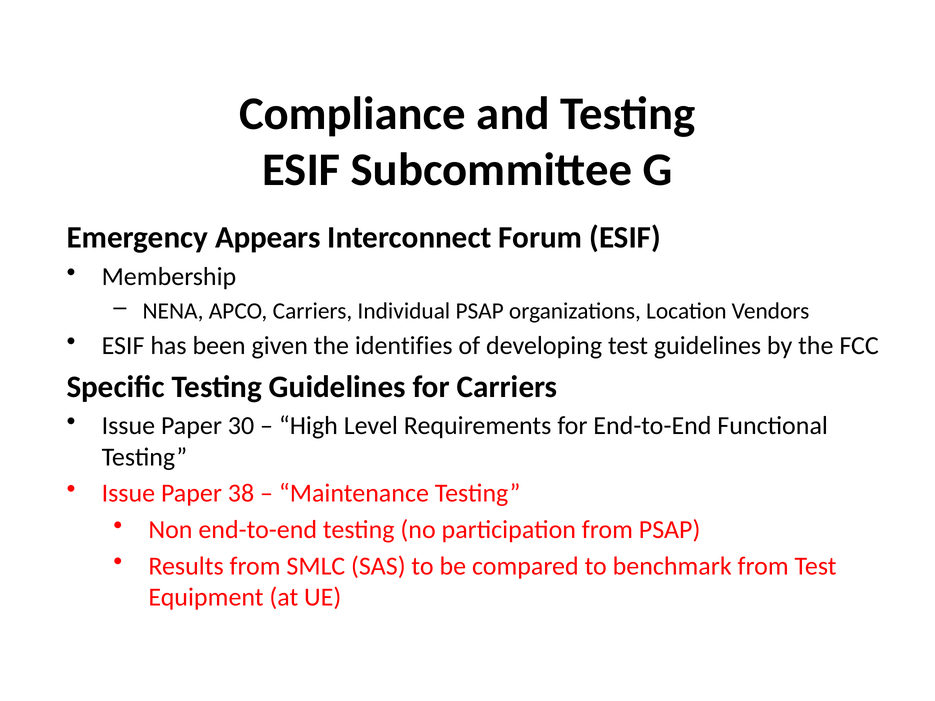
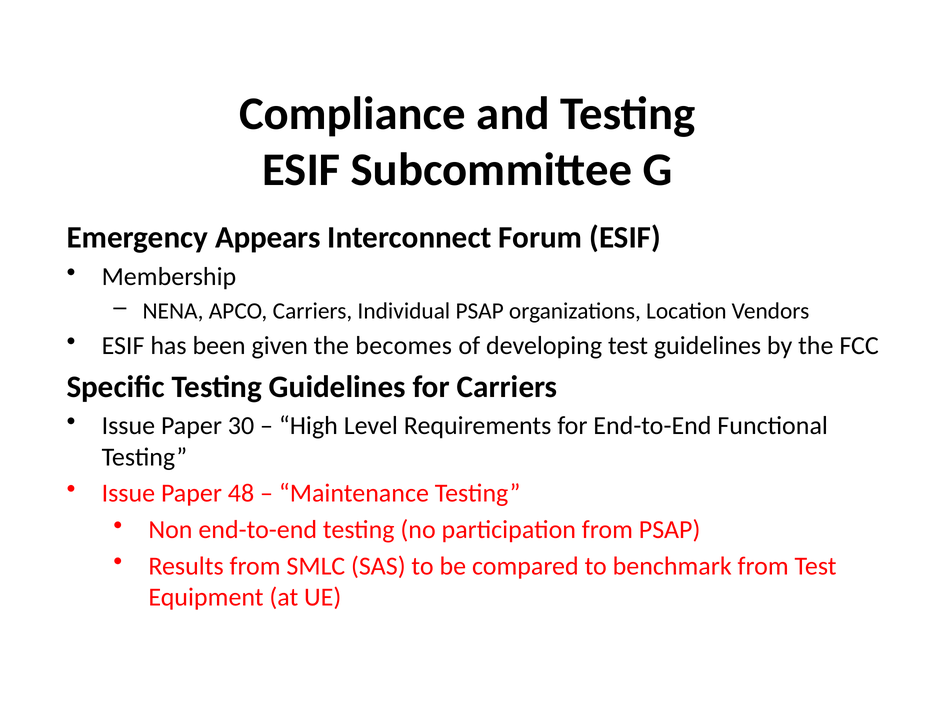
identifies: identifies -> becomes
38: 38 -> 48
